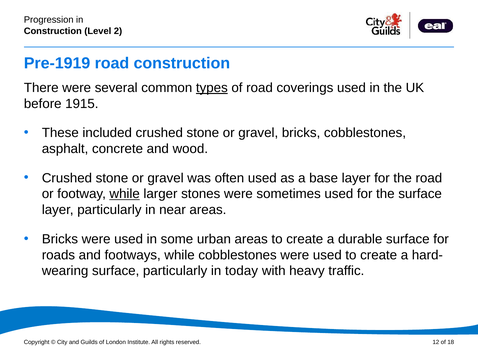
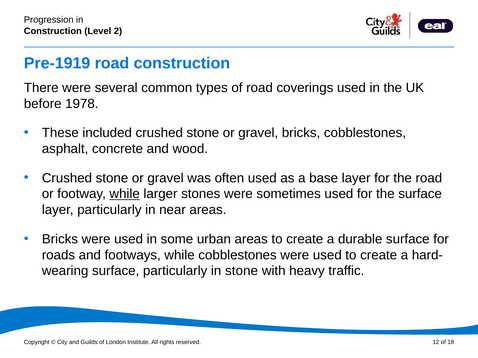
types underline: present -> none
1915: 1915 -> 1978
in today: today -> stone
